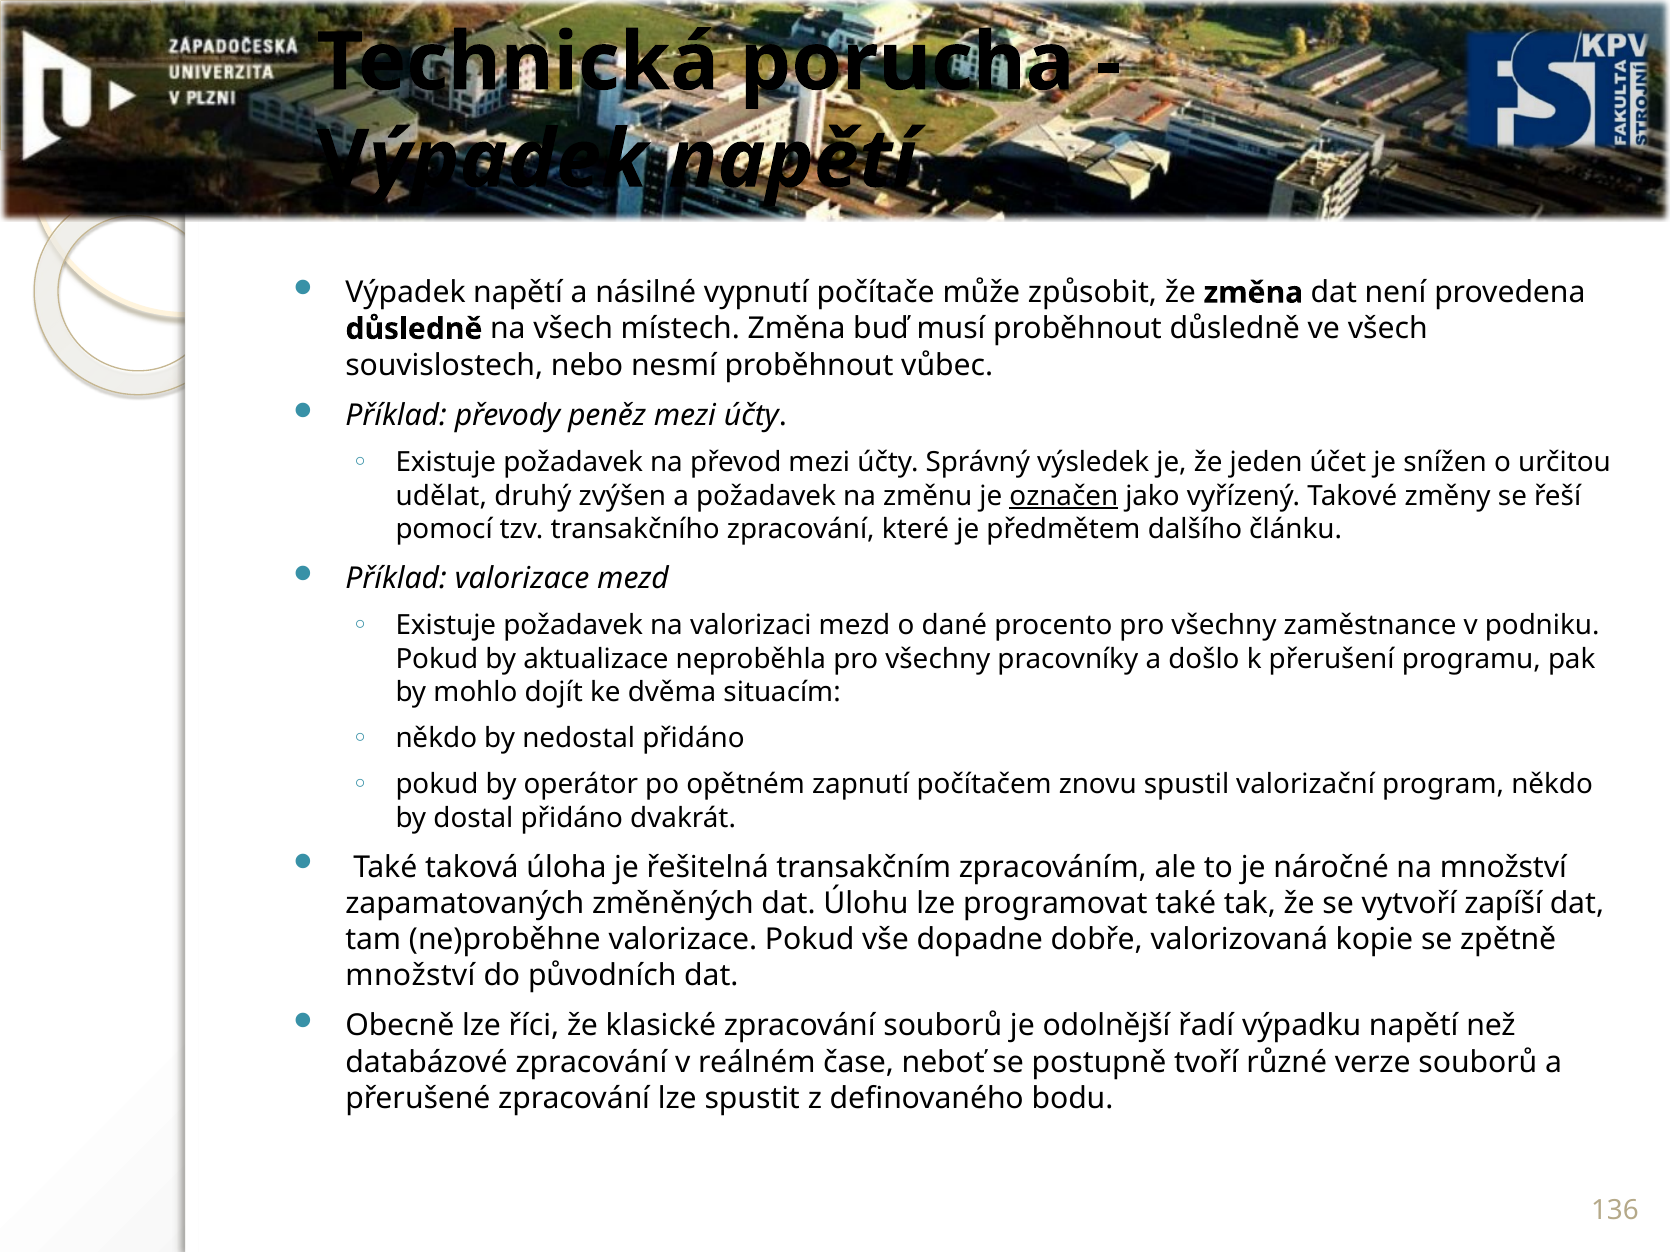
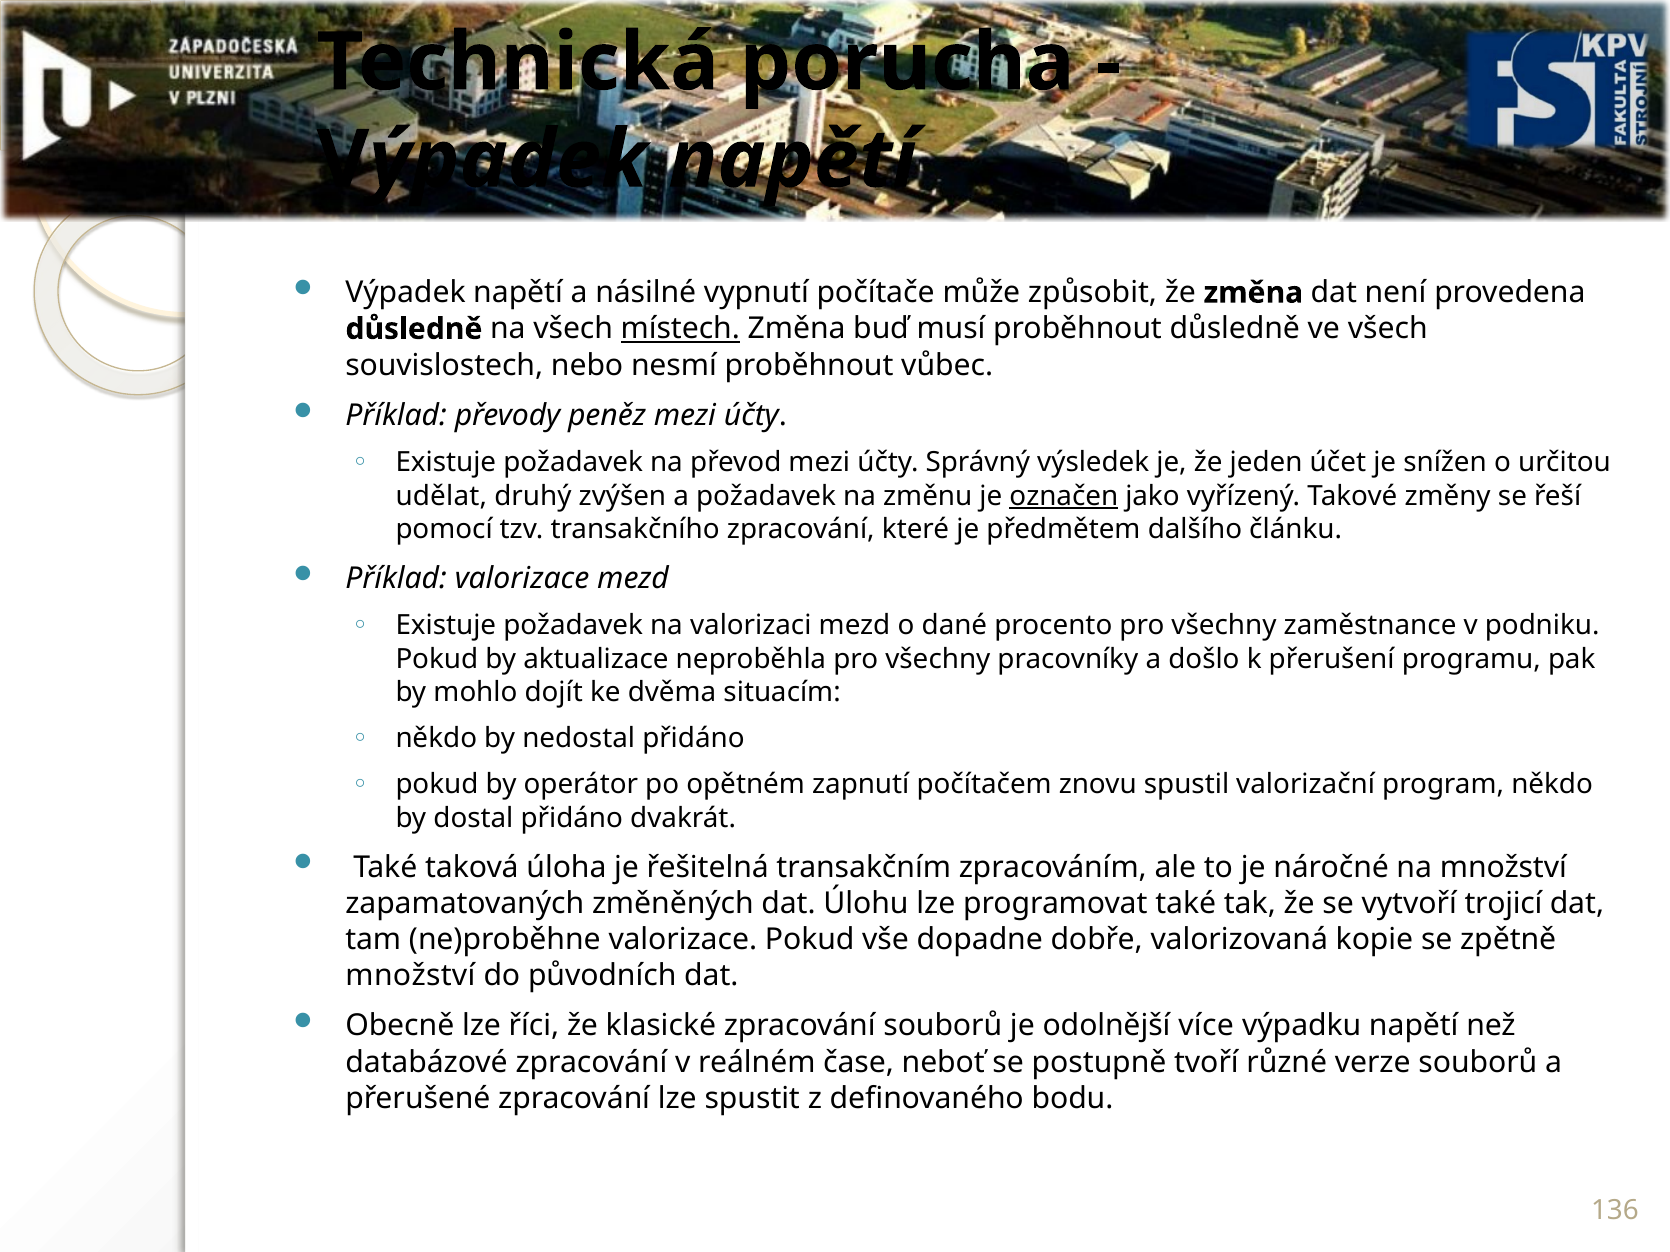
místech underline: none -> present
zapíší: zapíší -> trojicí
řadí: řadí -> více
